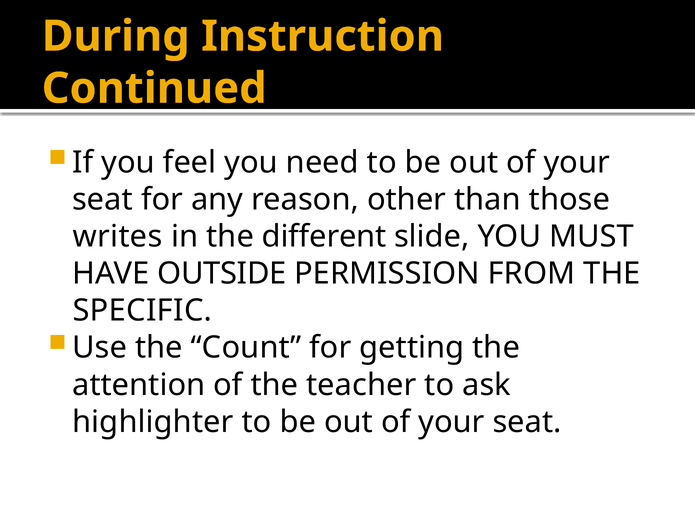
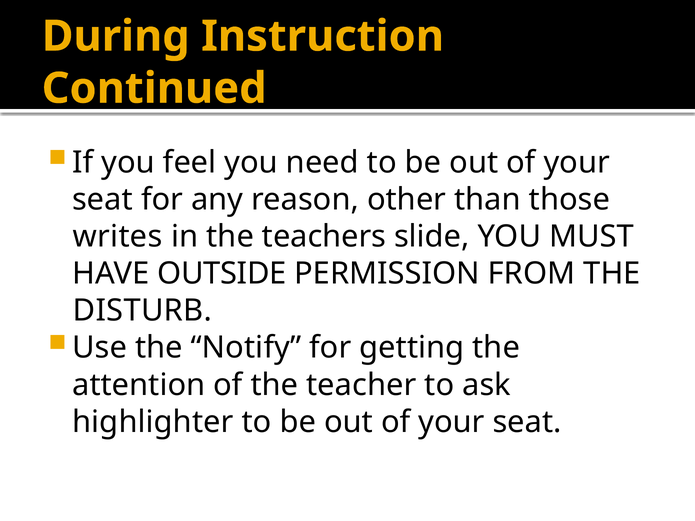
different: different -> teachers
SPECIFIC: SPECIFIC -> DISTURB
Count: Count -> Notify
